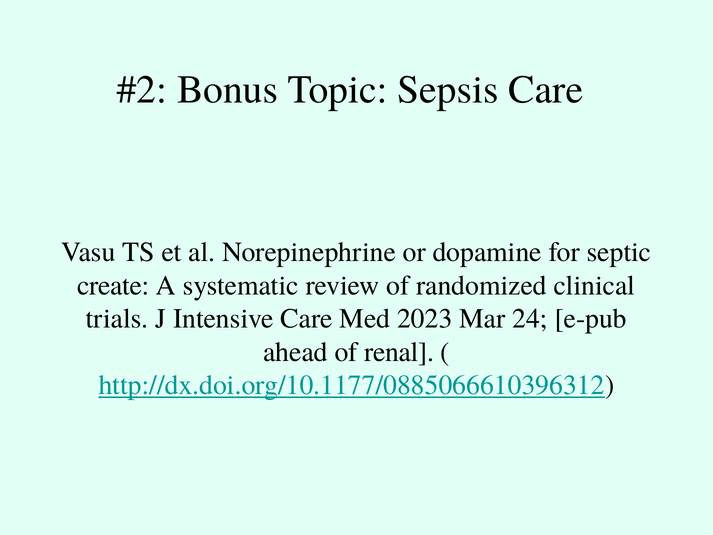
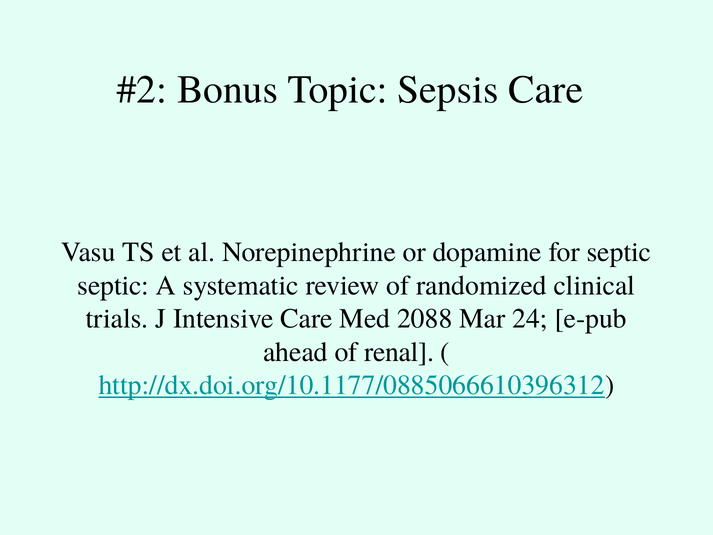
create at (113, 285): create -> septic
2023: 2023 -> 2088
